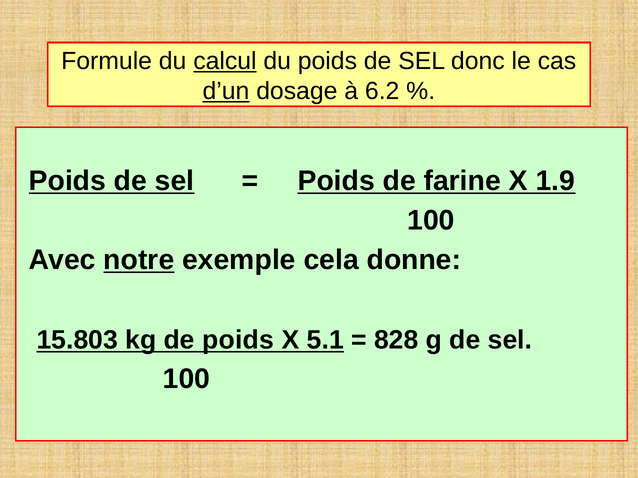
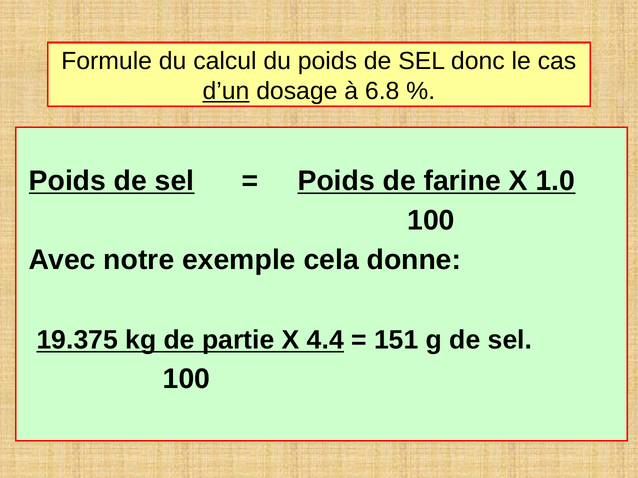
calcul underline: present -> none
6.2: 6.2 -> 6.8
1.9: 1.9 -> 1.0
notre underline: present -> none
15.803: 15.803 -> 19.375
de poids: poids -> partie
5.1: 5.1 -> 4.4
828: 828 -> 151
